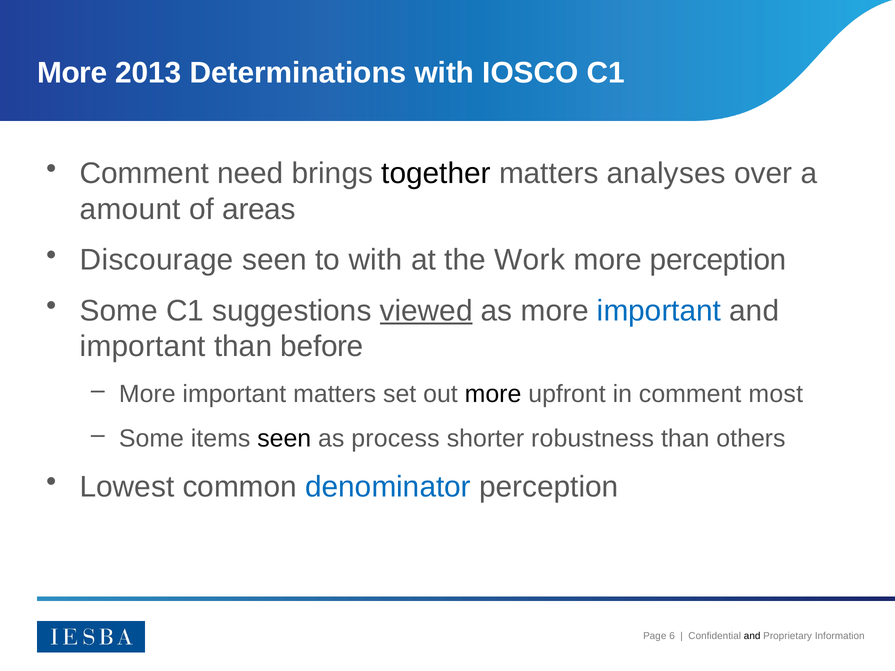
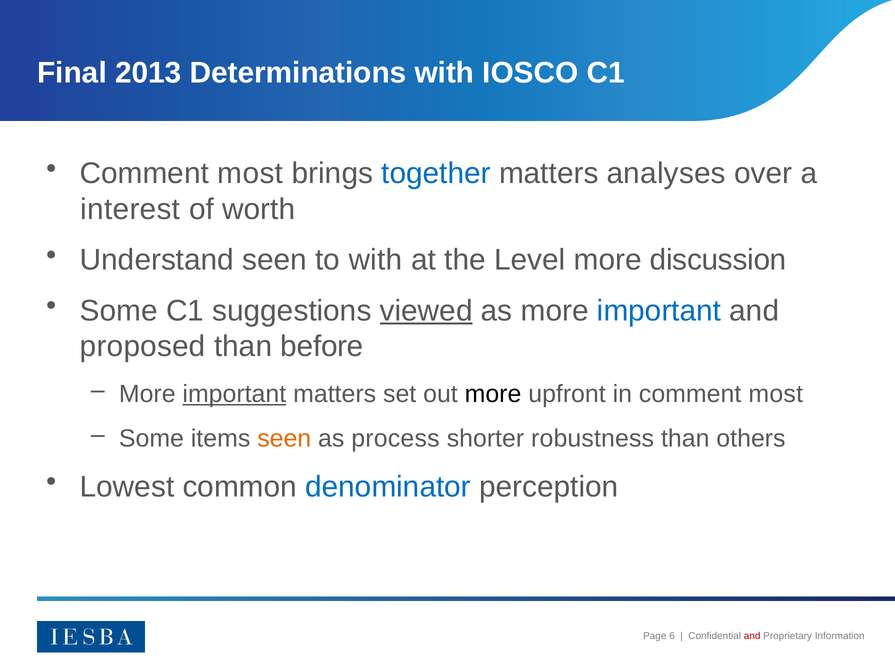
More at (72, 73): More -> Final
need at (250, 174): need -> most
together colour: black -> blue
amount: amount -> interest
areas: areas -> worth
Discourage: Discourage -> Understand
Work: Work -> Level
more perception: perception -> discussion
important at (143, 347): important -> proposed
important at (234, 394) underline: none -> present
seen at (284, 439) colour: black -> orange
and at (752, 636) colour: black -> red
